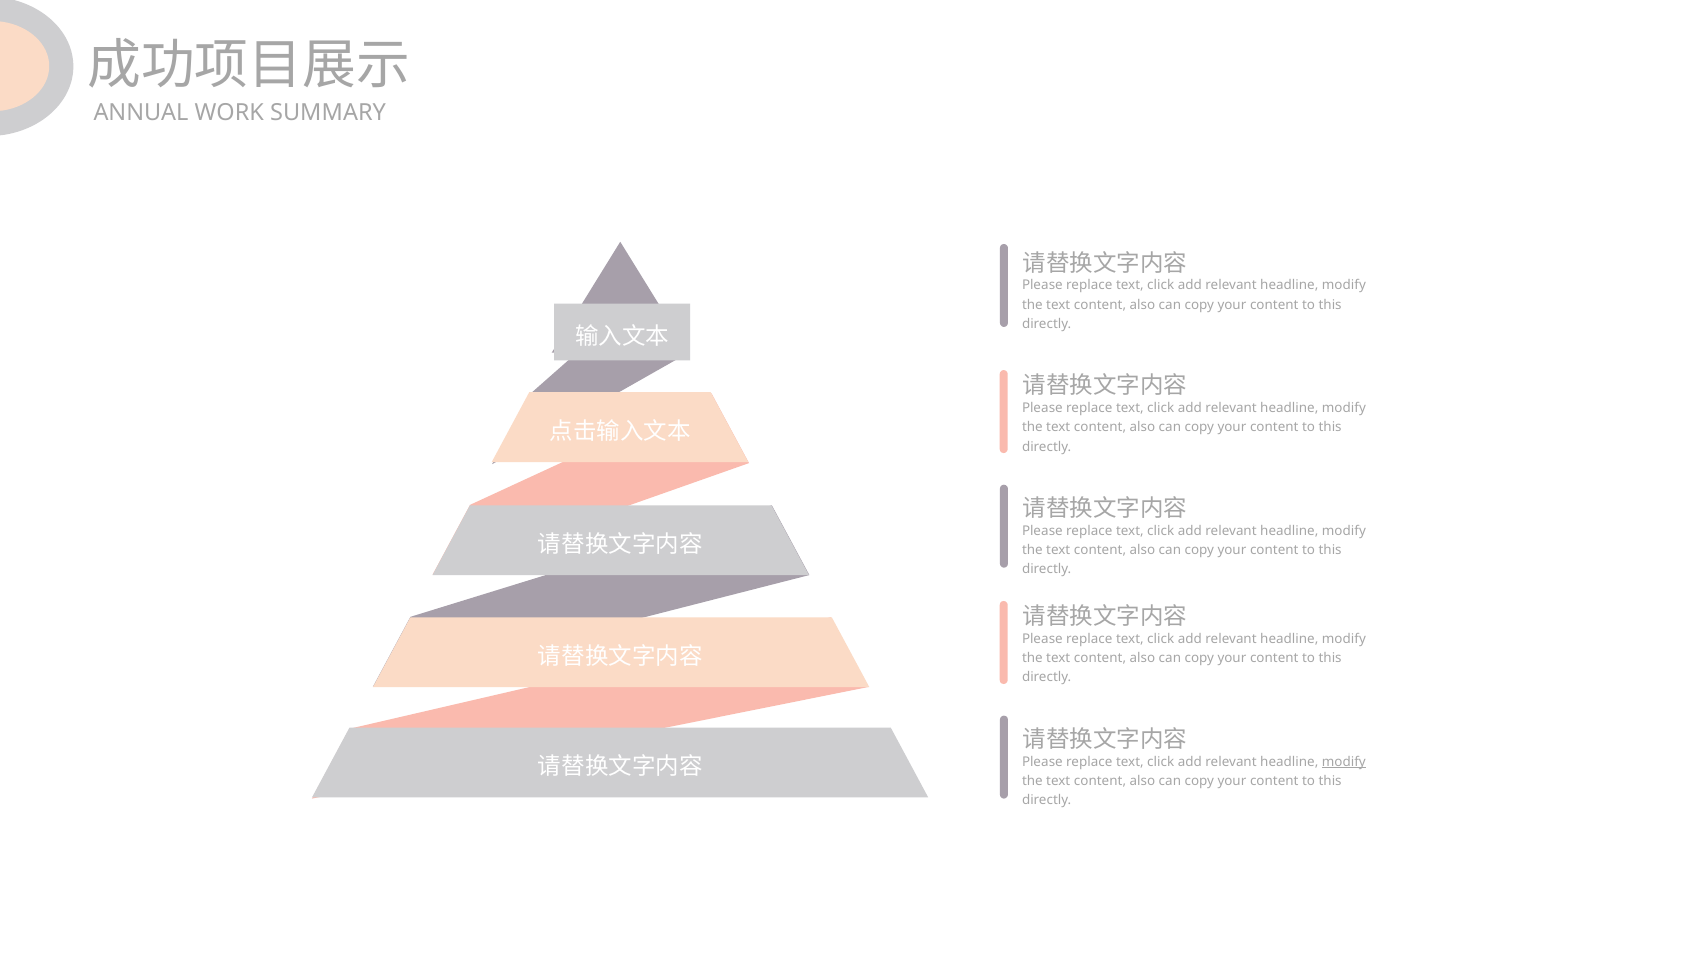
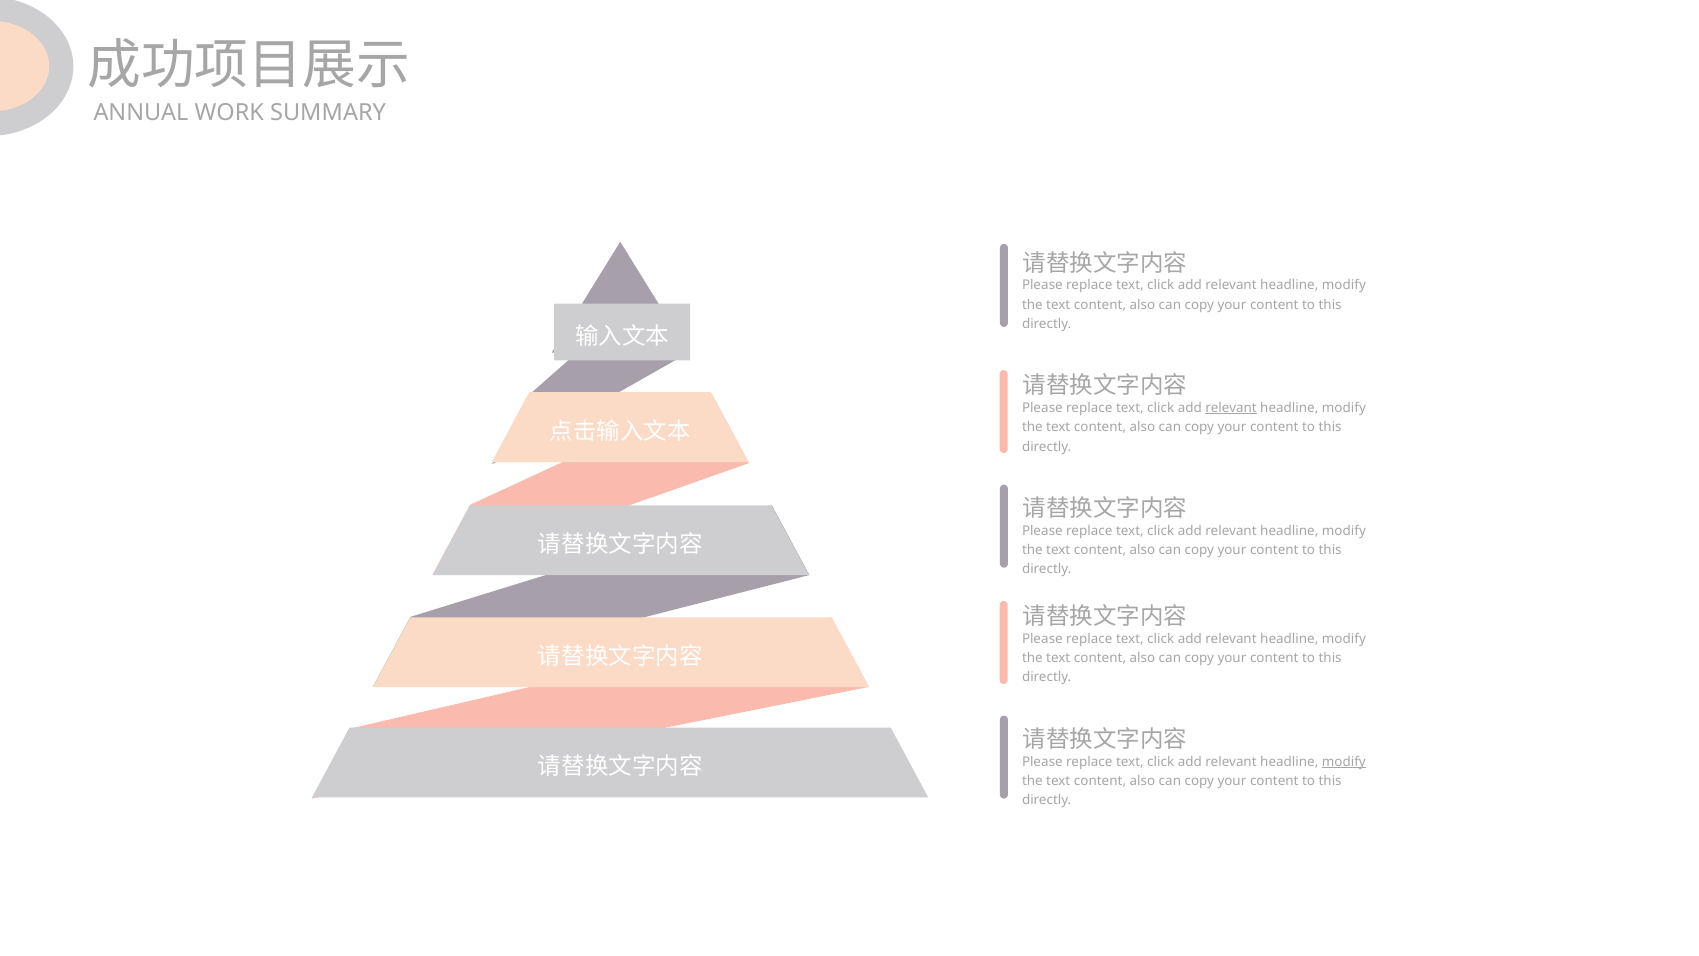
relevant at (1231, 408) underline: none -> present
